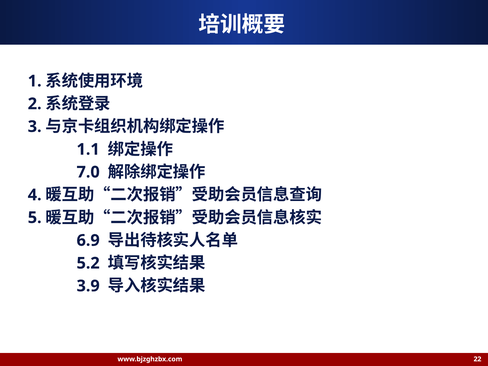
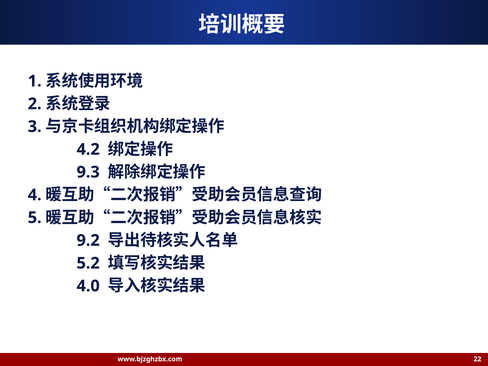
1.1: 1.1 -> 4.2
7.0: 7.0 -> 9.3
6.9: 6.9 -> 9.2
3.9: 3.9 -> 4.0
